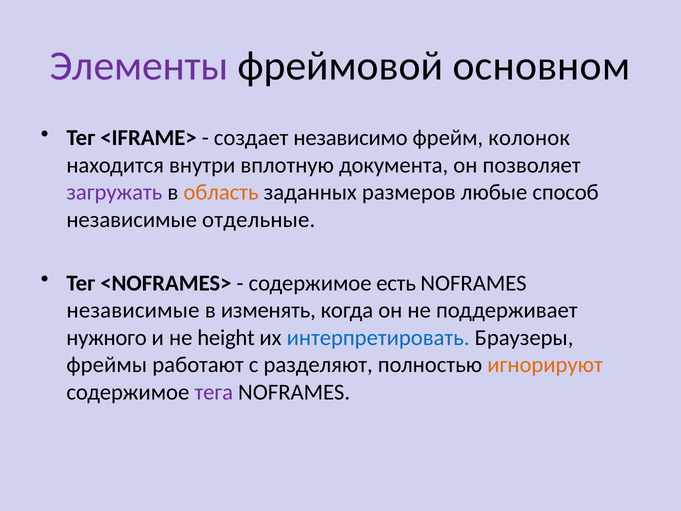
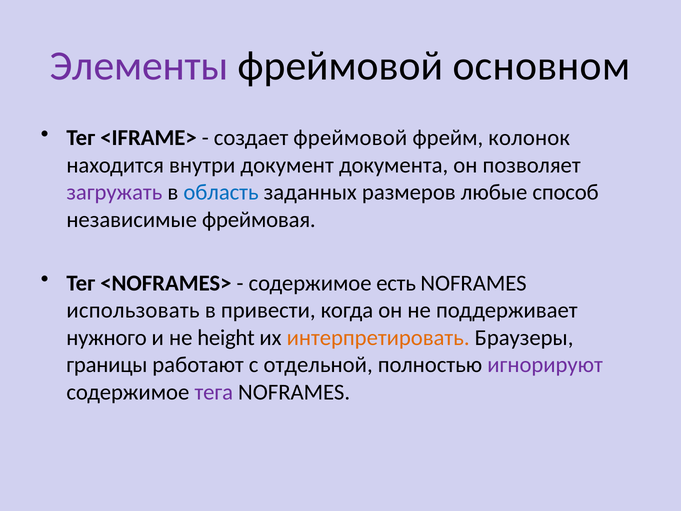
создает независимо: независимо -> фреймовой
вплотную: вплотную -> документ
область colour: orange -> blue
отдельные: отдельные -> фреймовая
независимые at (133, 310): независимые -> использовать
изменять: изменять -> привести
интерпретировать colour: blue -> orange
фреймы: фреймы -> границы
разделяют: разделяют -> отдельной
игнорируют colour: orange -> purple
